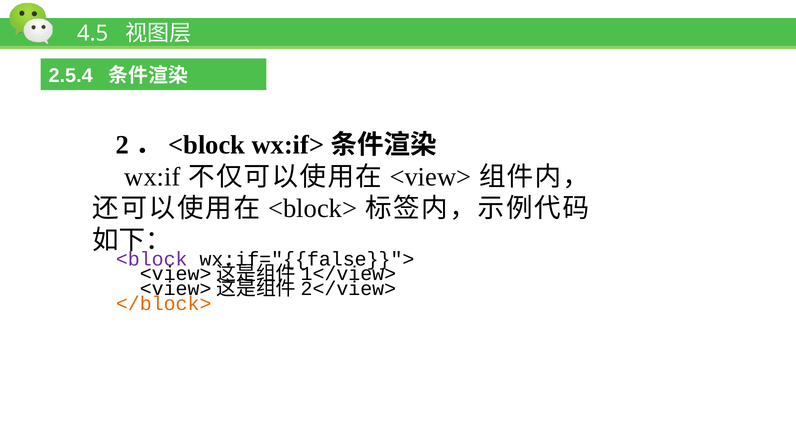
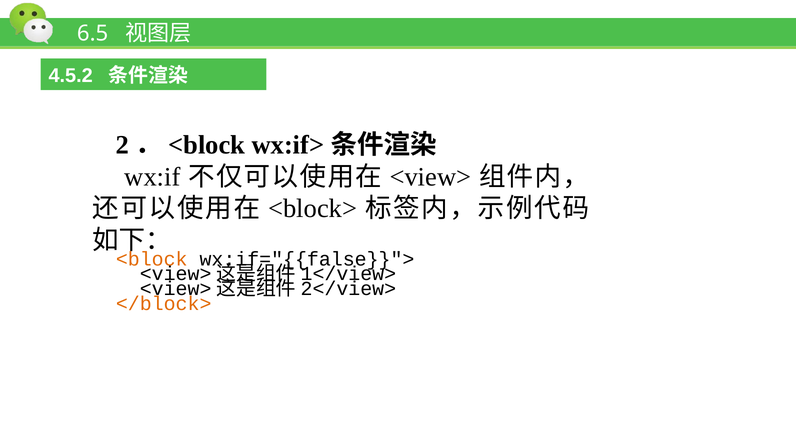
4.5: 4.5 -> 6.5
2.5.4: 2.5.4 -> 4.5.2
<block colour: purple -> orange
